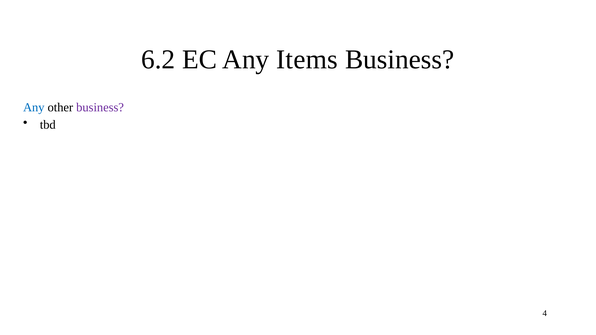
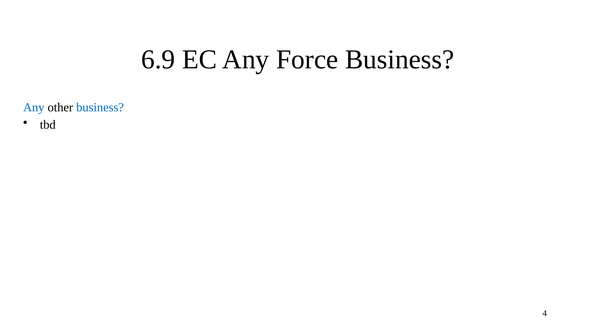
6.2: 6.2 -> 6.9
Items: Items -> Force
business at (100, 107) colour: purple -> blue
